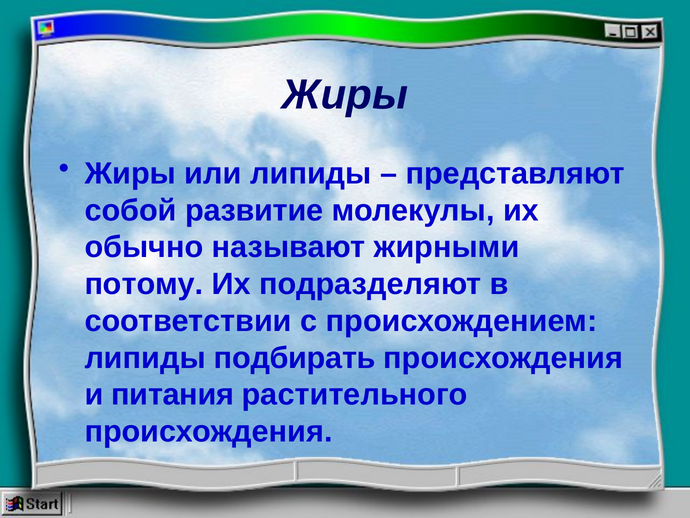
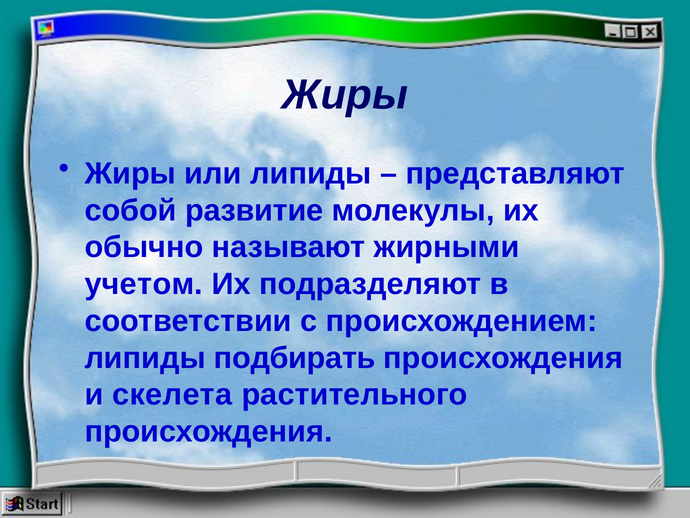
потому: потому -> учетом
питания: питания -> скелета
